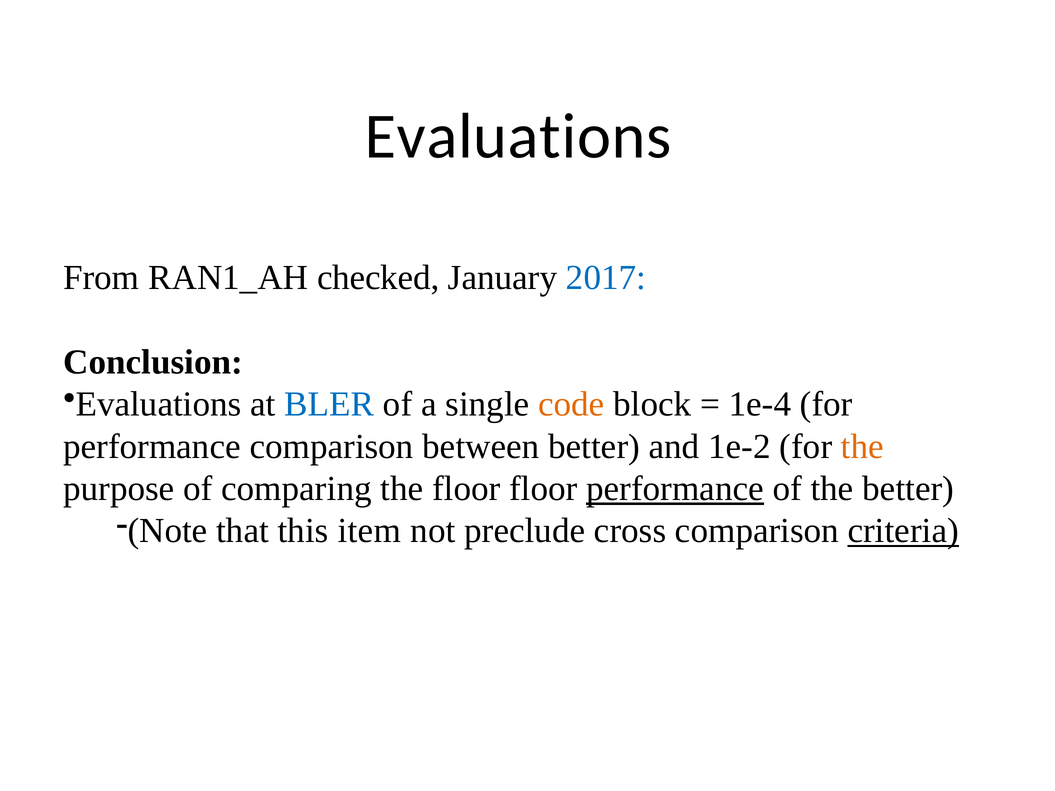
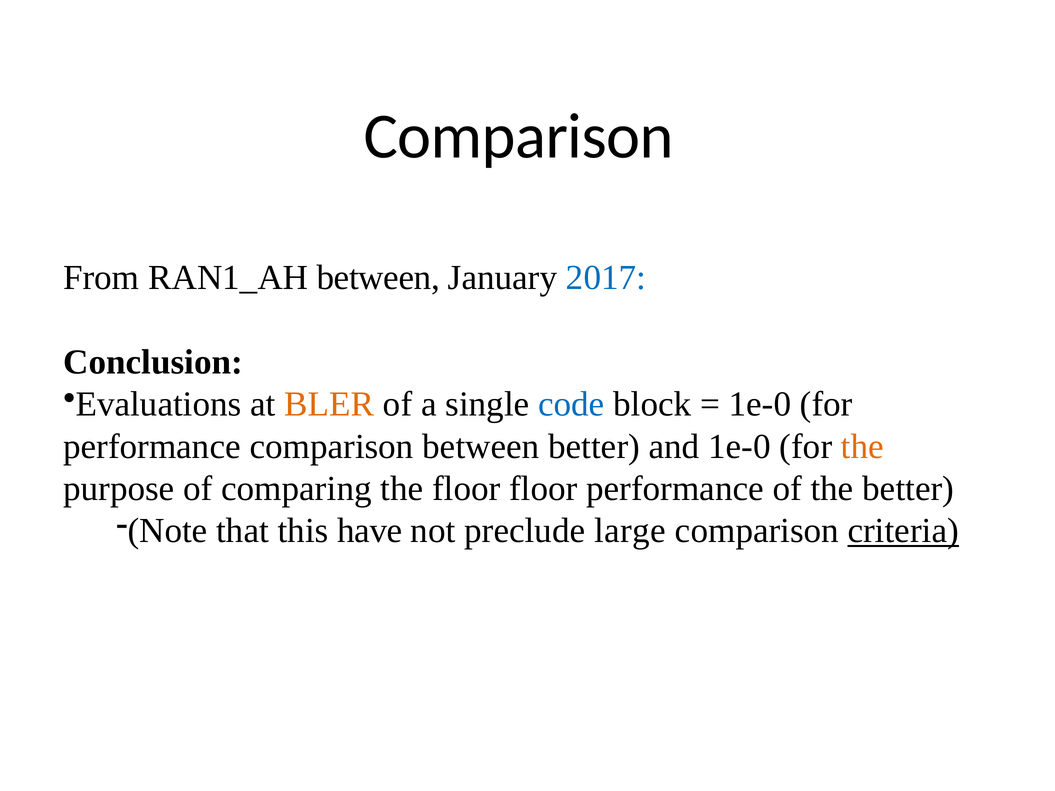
Evaluations at (518, 136): Evaluations -> Comparison
RAN1_AH checked: checked -> between
BLER colour: blue -> orange
code colour: orange -> blue
1e-4 at (760, 404): 1e-4 -> 1e-0
and 1e-2: 1e-2 -> 1e-0
performance at (675, 489) underline: present -> none
item: item -> have
cross: cross -> large
